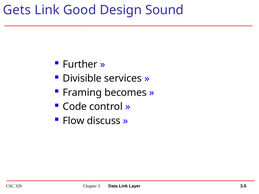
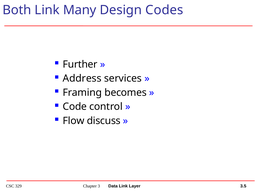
Gets: Gets -> Both
Good: Good -> Many
Sound: Sound -> Codes
Divisible: Divisible -> Address
